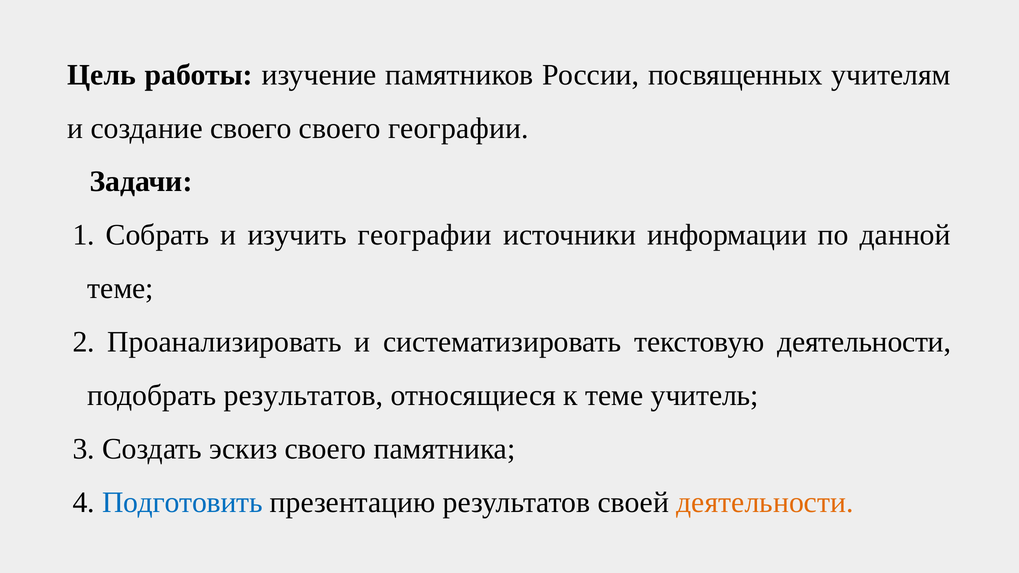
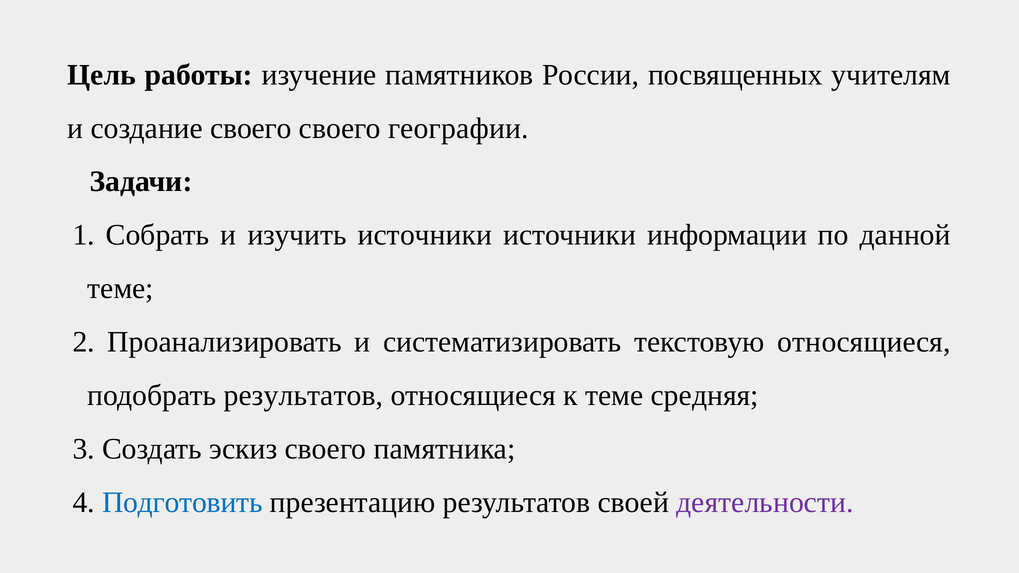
изучить географии: географии -> источники
текстовую деятельности: деятельности -> относящиеся
учитель: учитель -> средняя
деятельности at (765, 503) colour: orange -> purple
